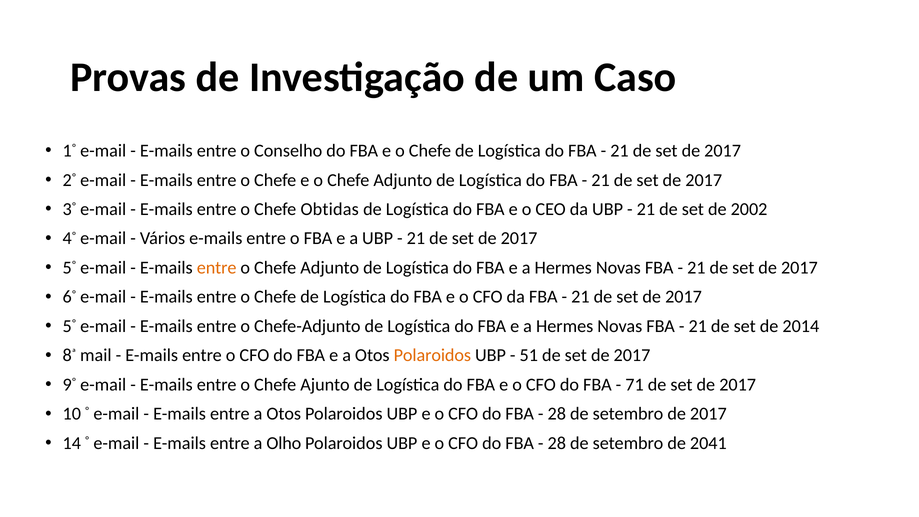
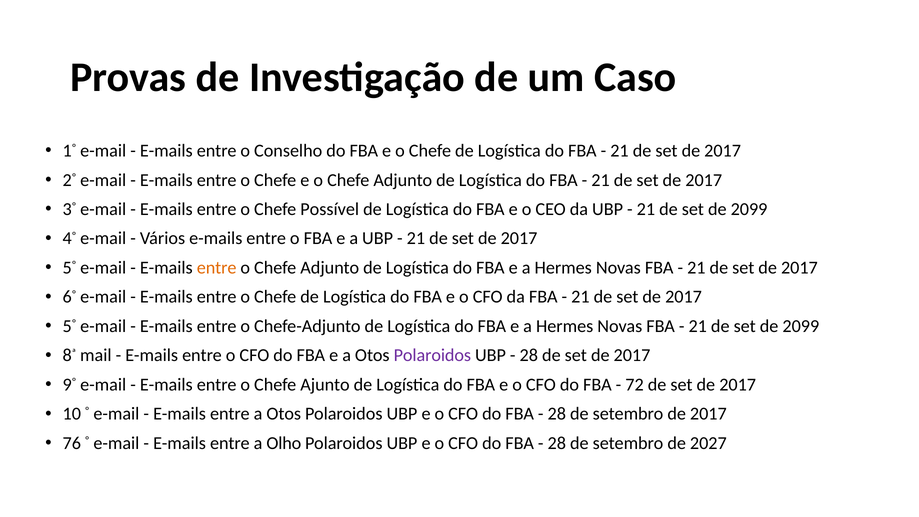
Obtidas: Obtidas -> Possível
2002 at (749, 209): 2002 -> 2099
2014 at (801, 326): 2014 -> 2099
Polaroidos at (432, 355) colour: orange -> purple
51 at (529, 355): 51 -> 28
71: 71 -> 72
14: 14 -> 76
2041: 2041 -> 2027
